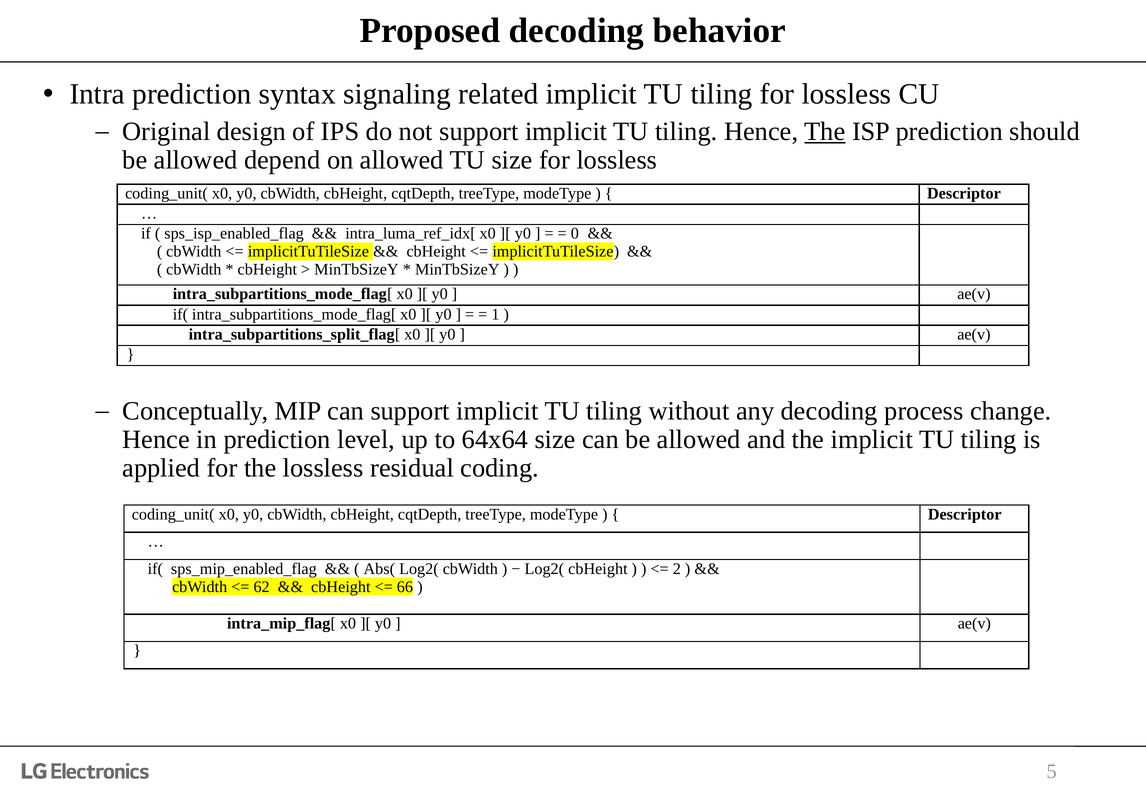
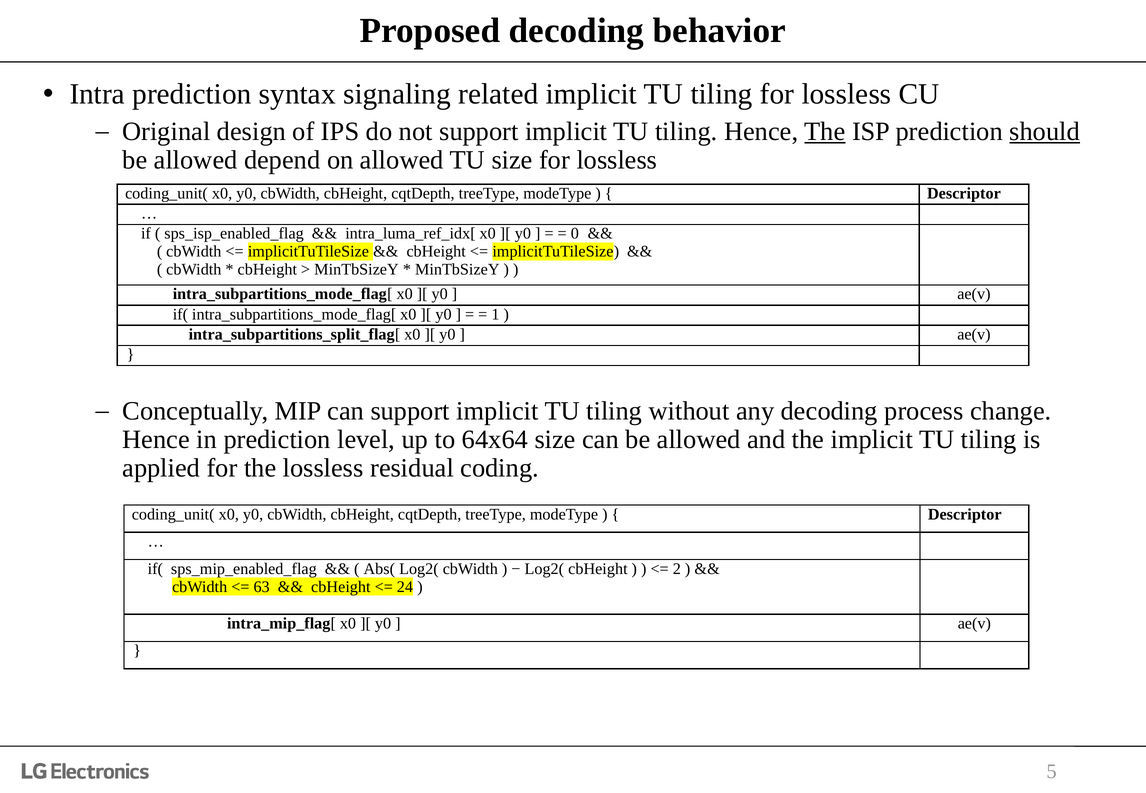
should underline: none -> present
62: 62 -> 63
66: 66 -> 24
